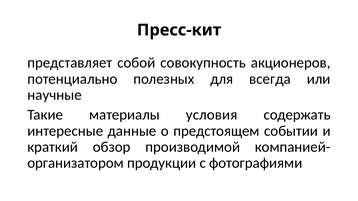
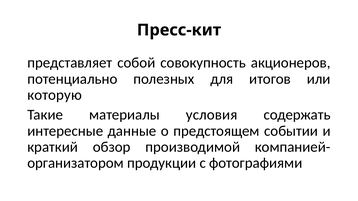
всегда: всегда -> итогов
научные: научные -> которую
